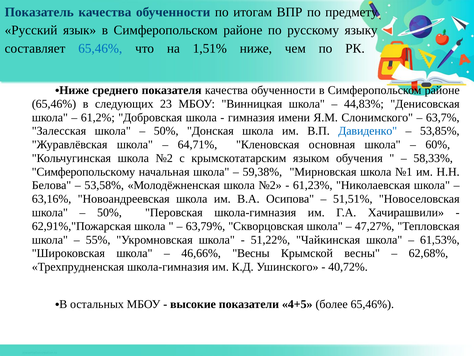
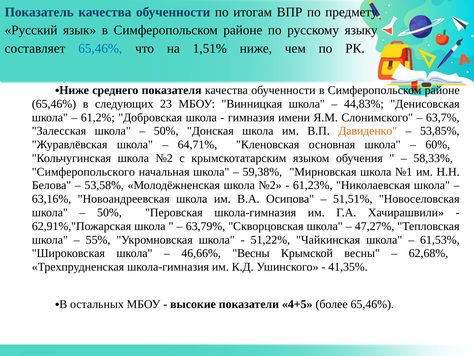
Давиденко colour: blue -> orange
Симферопольскому: Симферопольскому -> Симферопольского
40,72%: 40,72% -> 41,35%
